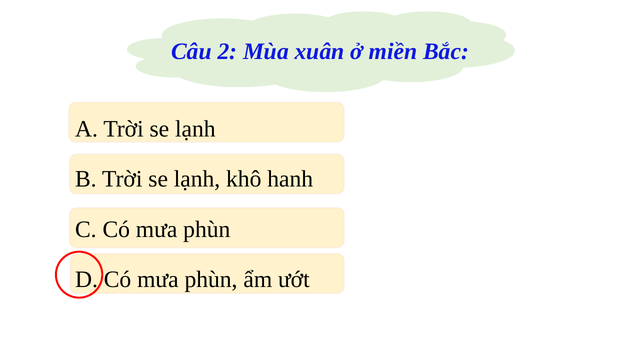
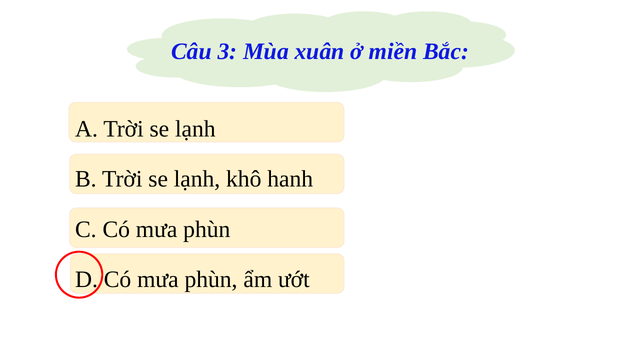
2: 2 -> 3
